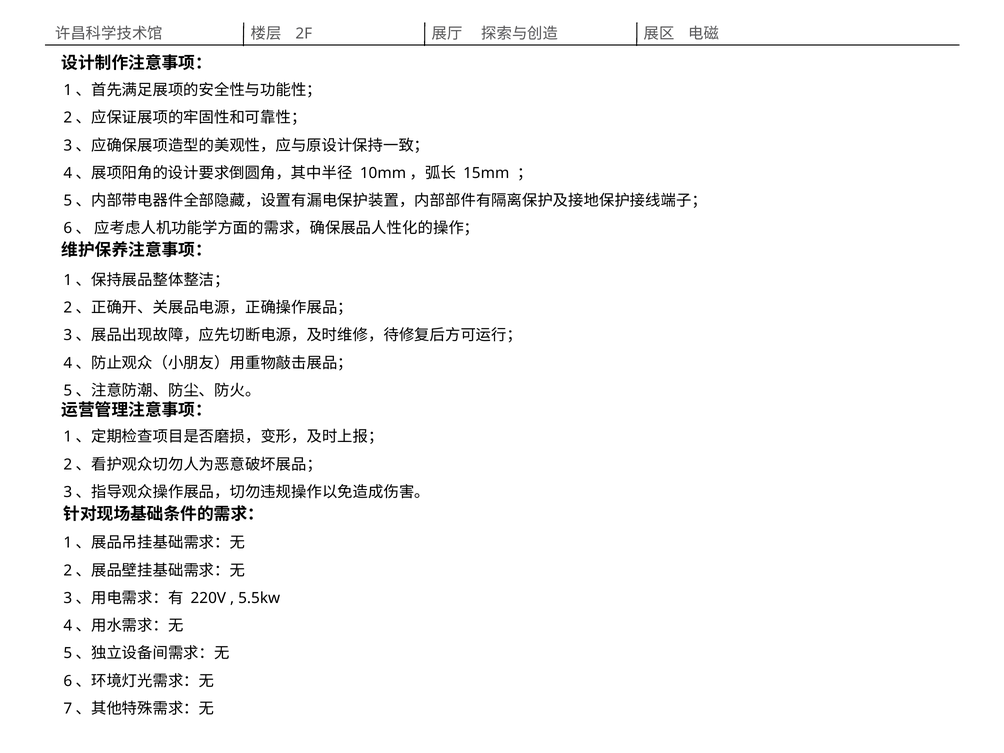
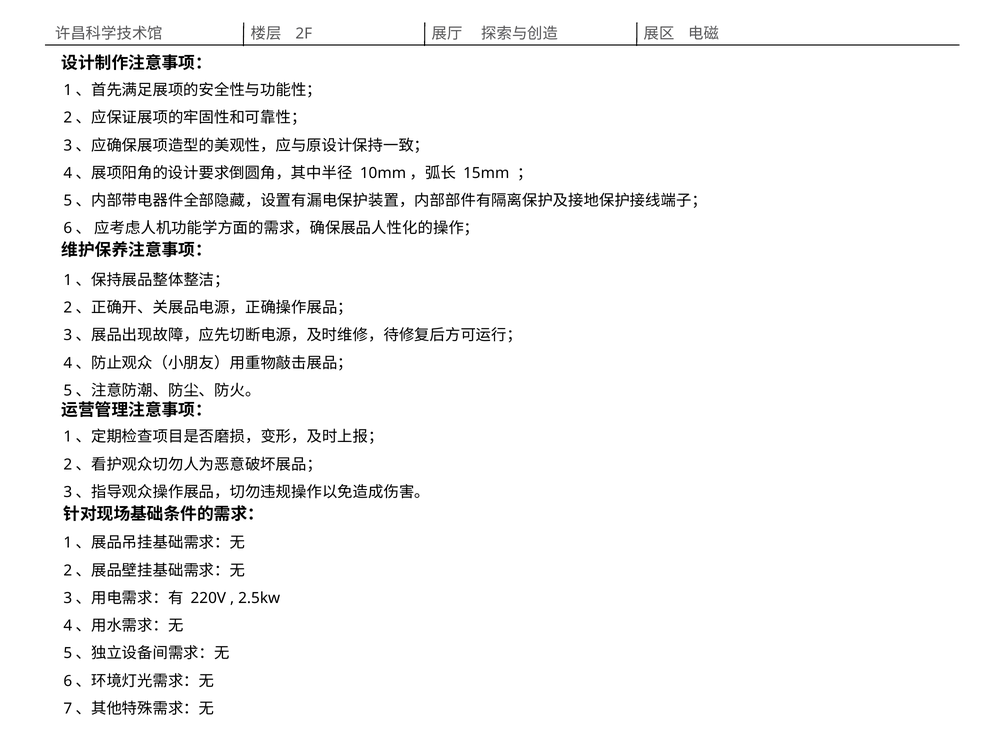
5.5kw: 5.5kw -> 2.5kw
